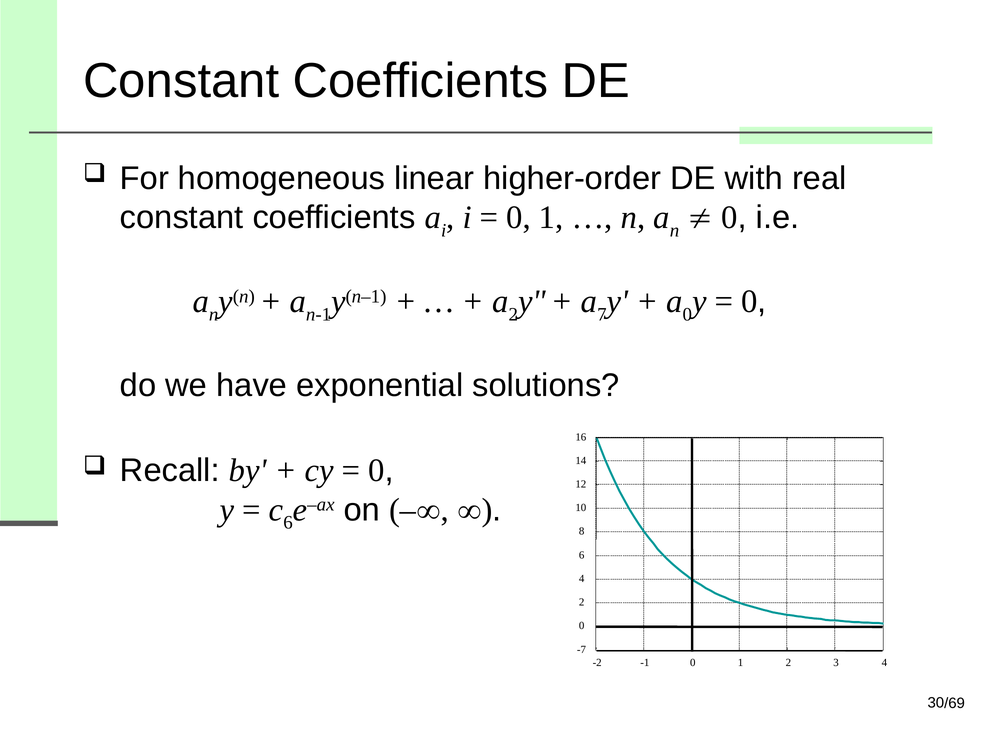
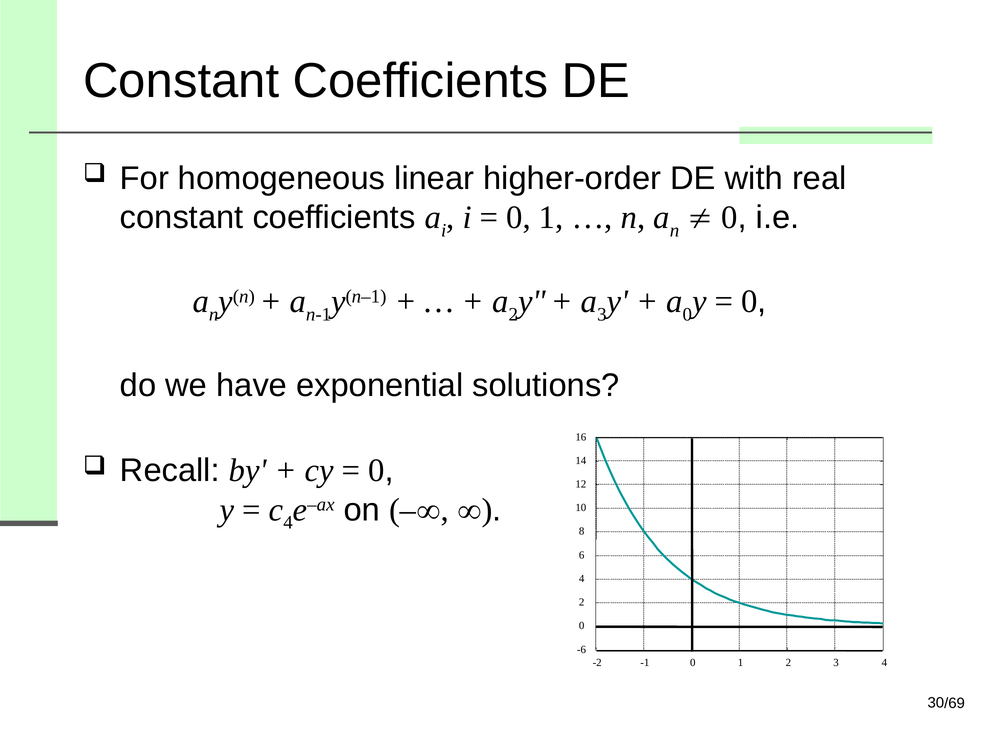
7 at (602, 314): 7 -> 3
6 at (288, 522): 6 -> 4
-7: -7 -> -6
